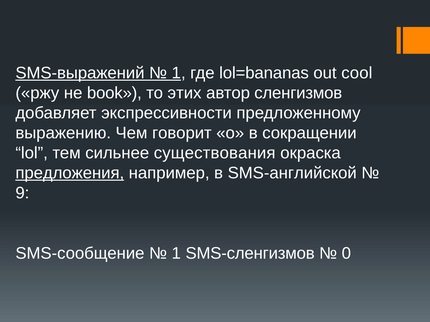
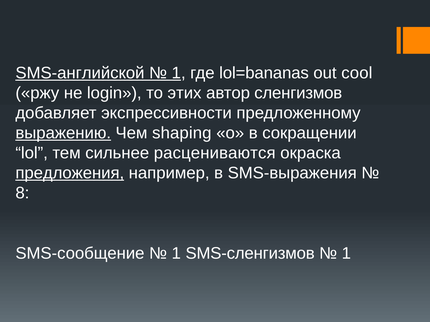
SMS-выражений: SMS-выражений -> SMS-английской
book: book -> login
выражению underline: none -> present
говорит: говорит -> shaping
существования: существования -> расцениваются
SMS-английской: SMS-английской -> SMS-выражения
9: 9 -> 8
0 at (346, 254): 0 -> 1
